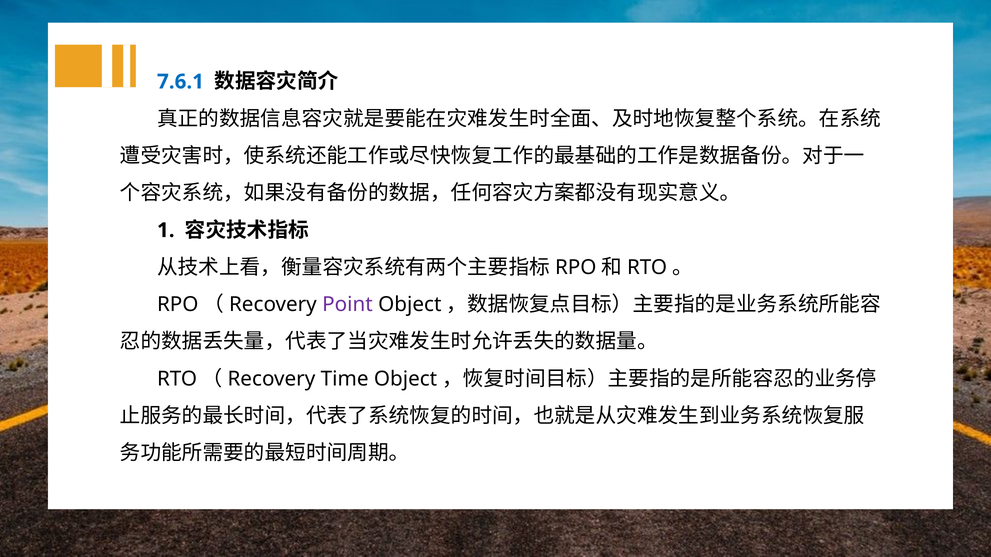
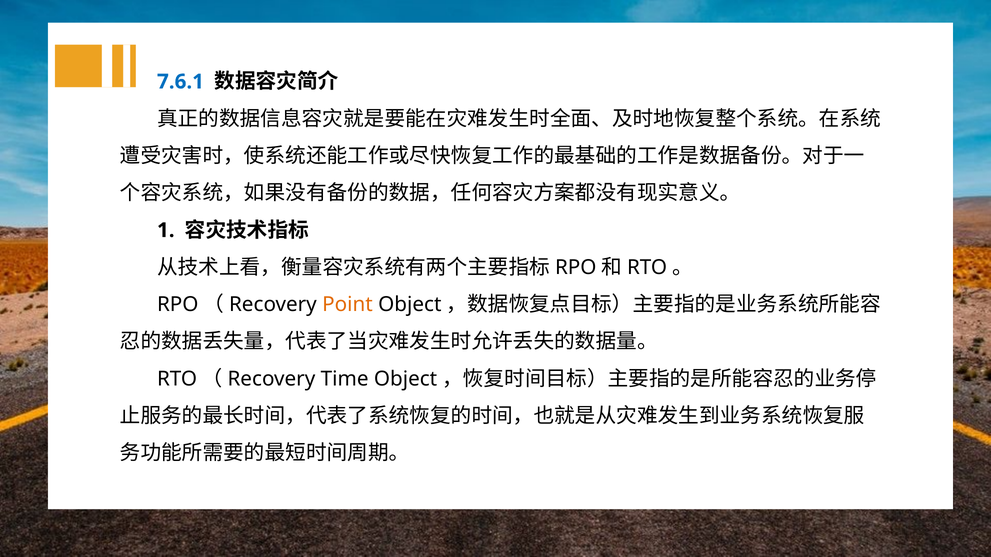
Point colour: purple -> orange
